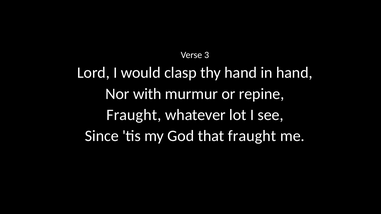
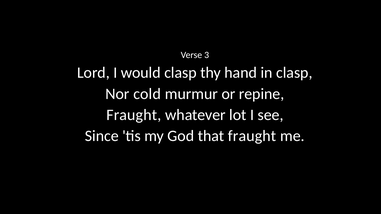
in hand: hand -> clasp
with: with -> cold
